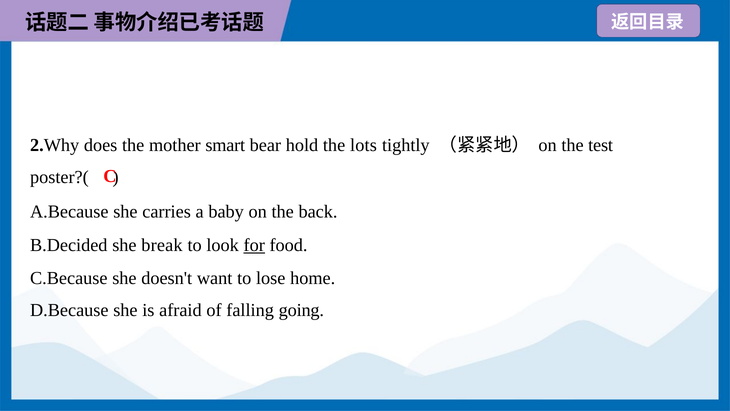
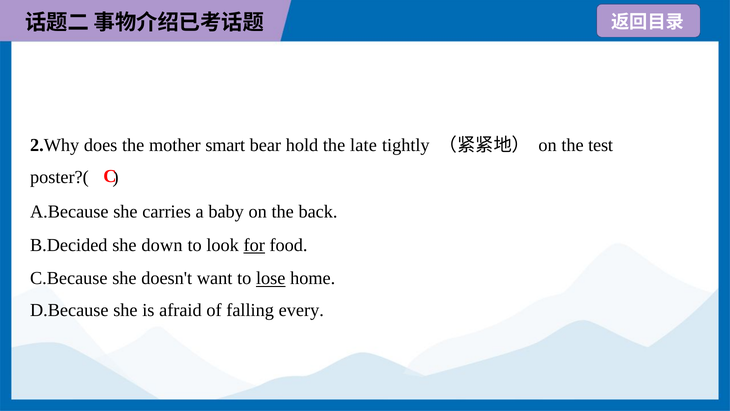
lots: lots -> late
break: break -> down
lose underline: none -> present
going: going -> every
